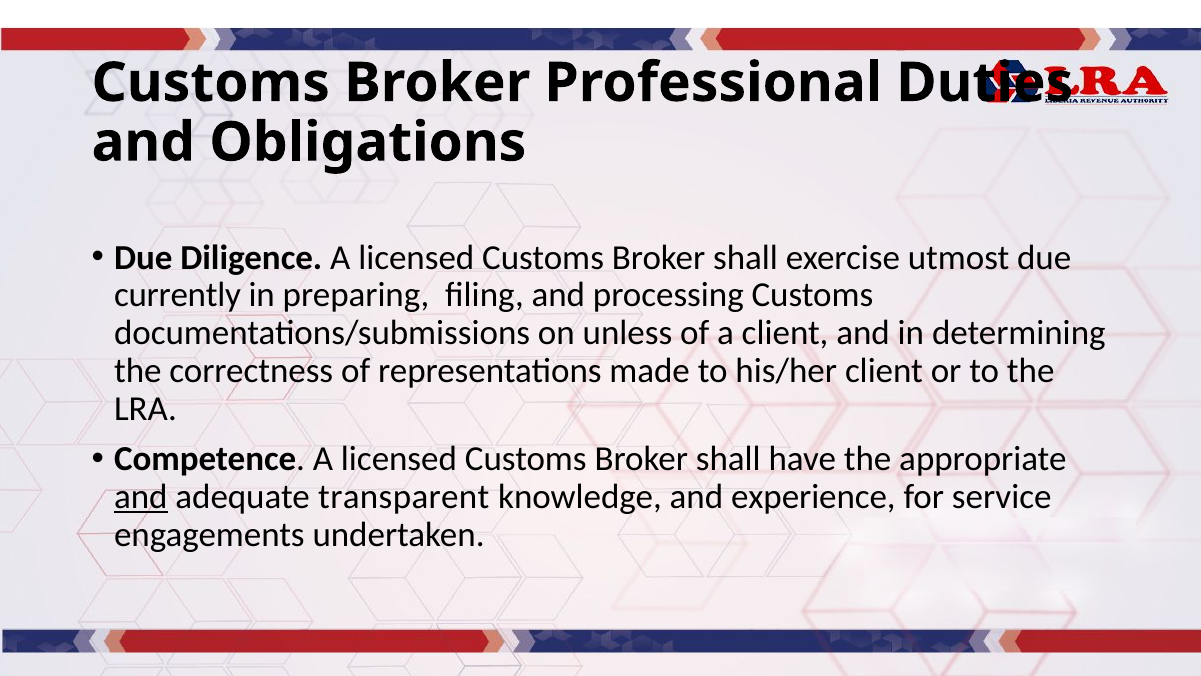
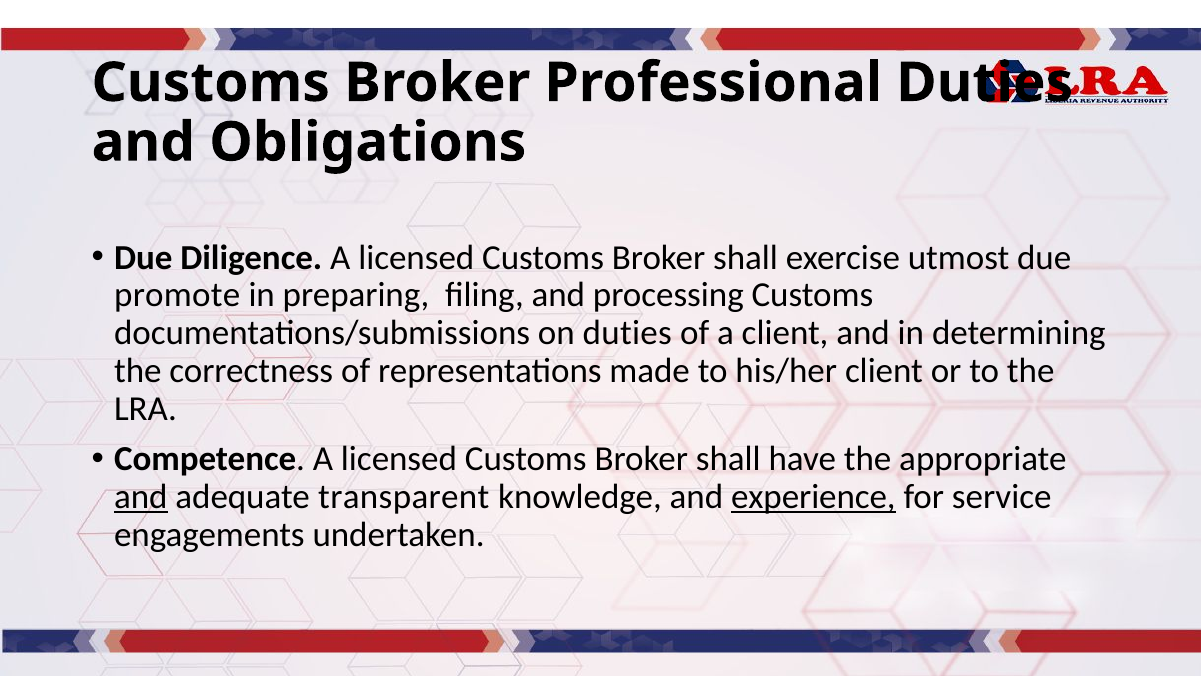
currently: currently -> promote
on unless: unless -> duties
experience underline: none -> present
